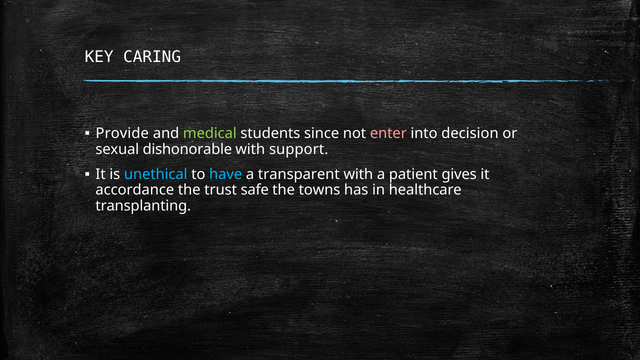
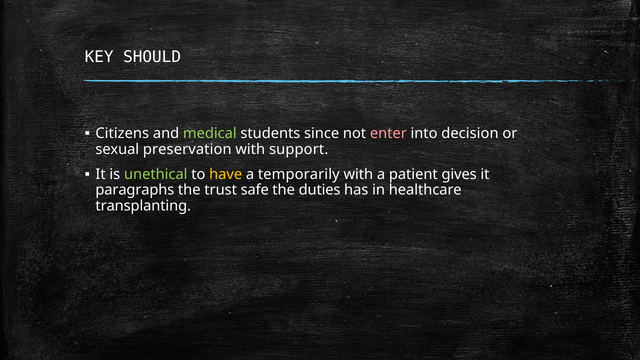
CARING: CARING -> SHOULD
Provide: Provide -> Citizens
dishonorable: dishonorable -> preservation
unethical colour: light blue -> light green
have colour: light blue -> yellow
transparent: transparent -> temporarily
accordance: accordance -> paragraphs
towns: towns -> duties
